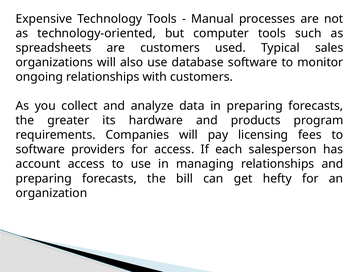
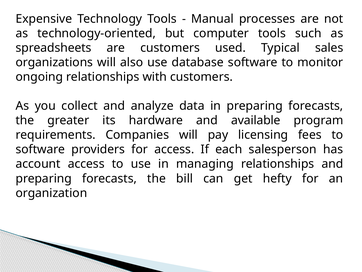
products: products -> available
